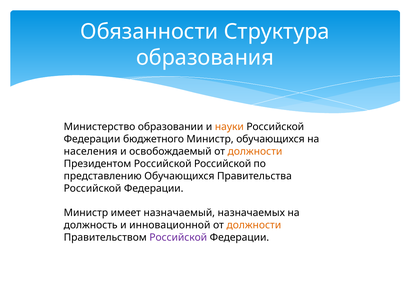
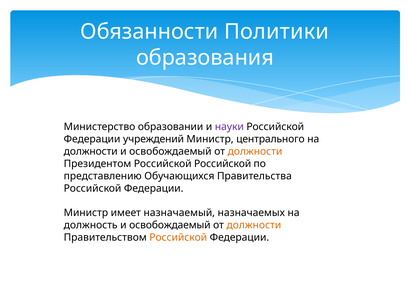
Структура: Структура -> Политики
науки colour: orange -> purple
бюджетного: бюджетного -> учреждений
Министр обучающихся: обучающихся -> центрального
населения at (91, 152): населения -> должности
должность и инновационной: инновационной -> освобождаемый
Российской at (178, 238) colour: purple -> orange
